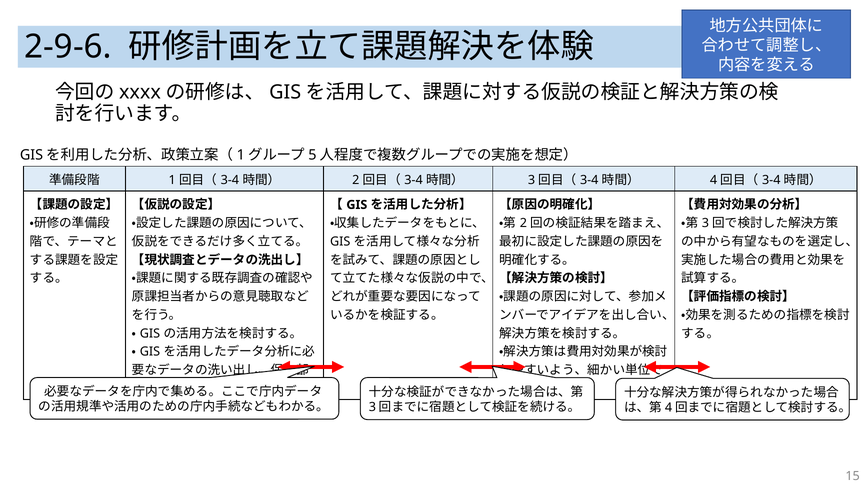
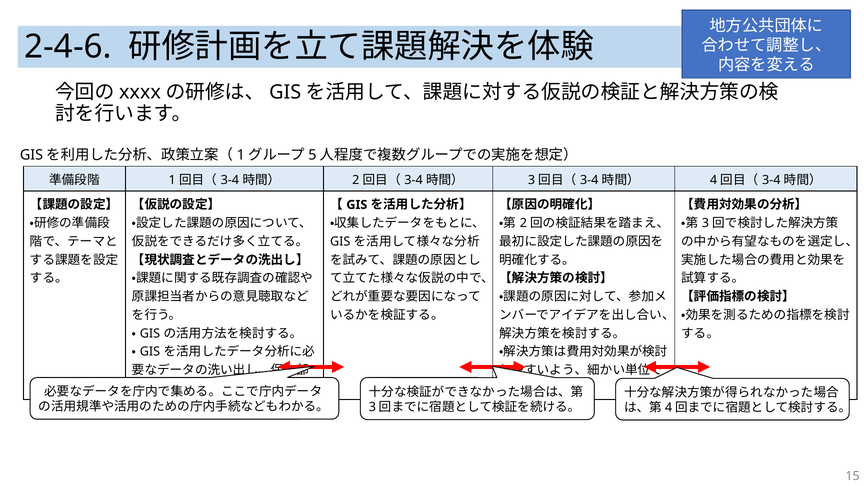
2-9-6: 2-9-6 -> 2-4-6
